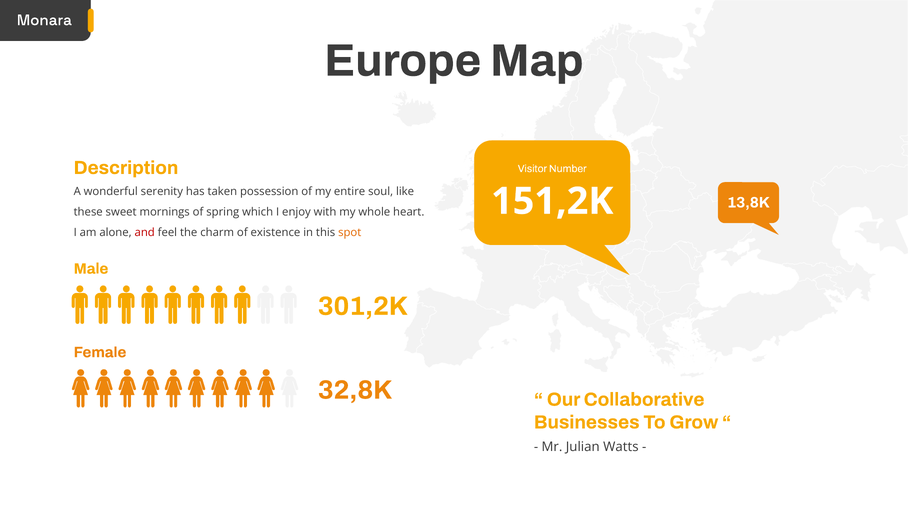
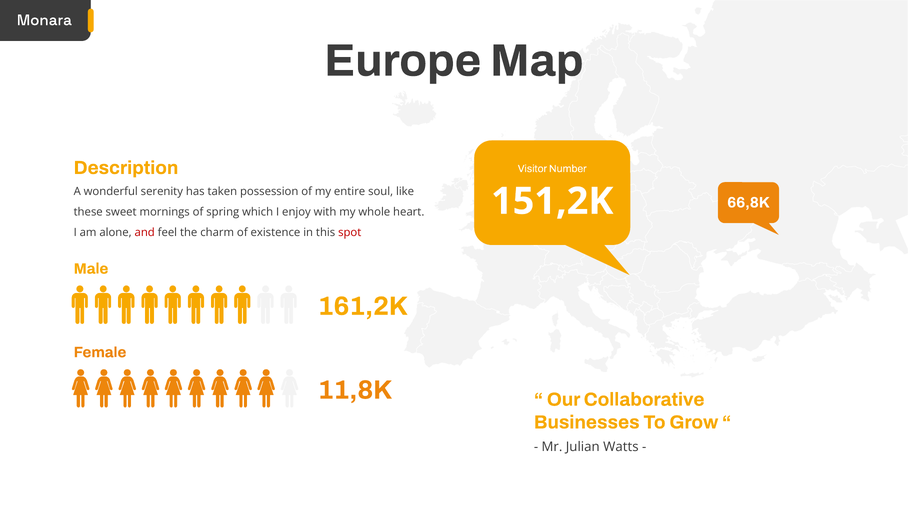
13,8K: 13,8K -> 66,8K
spot colour: orange -> red
301,2K: 301,2K -> 161,2K
32,8K: 32,8K -> 11,8K
